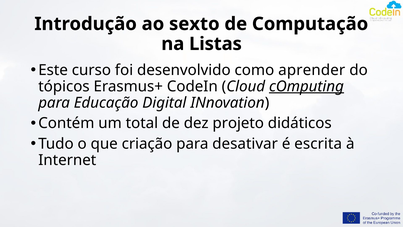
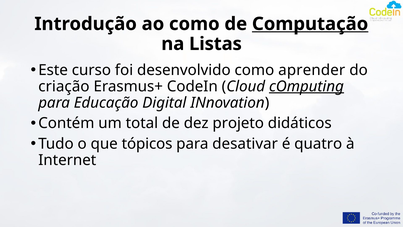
ao sexto: sexto -> como
Computação underline: none -> present
tópicos: tópicos -> criação
criação: criação -> tópicos
escrita: escrita -> quatro
